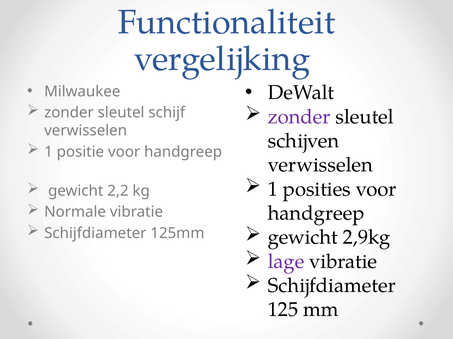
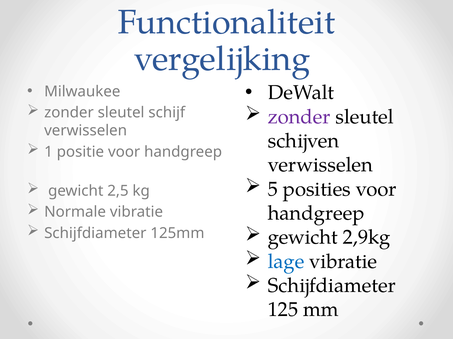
1 at (273, 189): 1 -> 5
2,2: 2,2 -> 2,5
lage colour: purple -> blue
